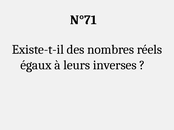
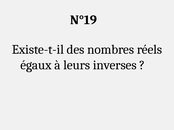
N°71: N°71 -> N°19
